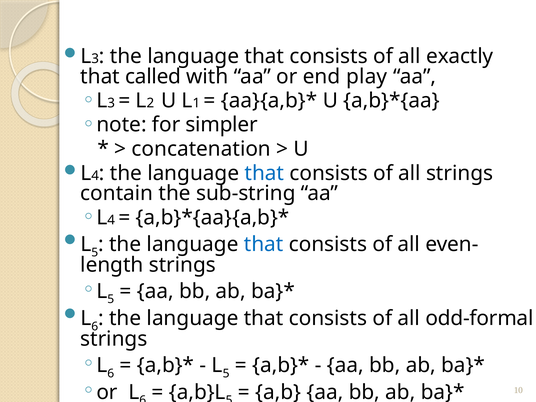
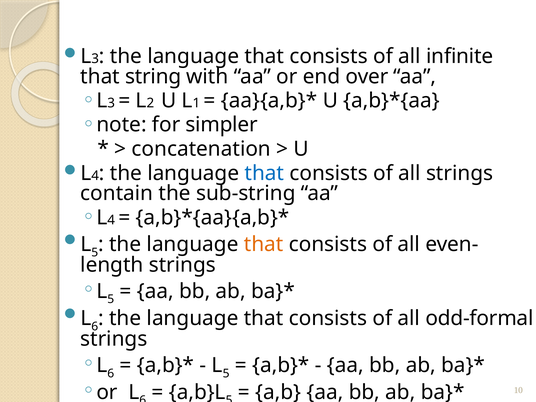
exactly: exactly -> infinite
called: called -> string
play: play -> over
that at (264, 244) colour: blue -> orange
